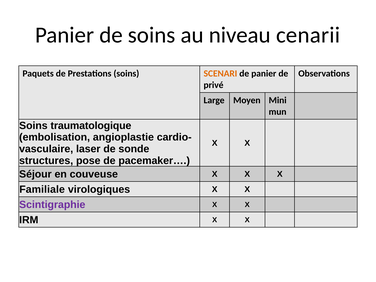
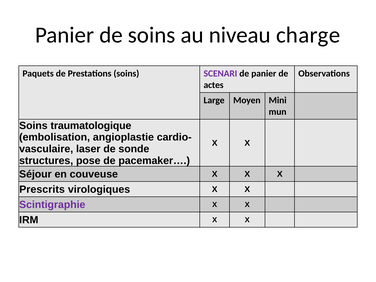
cenarii: cenarii -> charge
SCENARI colour: orange -> purple
privé: privé -> actes
Familiale: Familiale -> Prescrits
